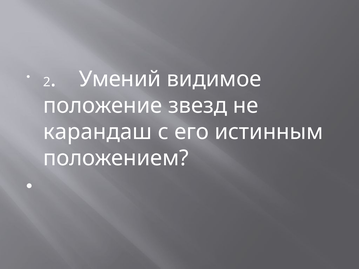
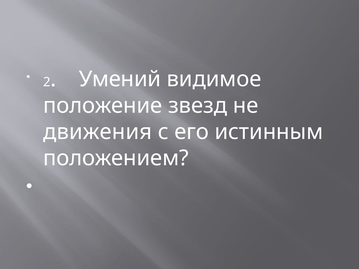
карандаш: карандаш -> движения
